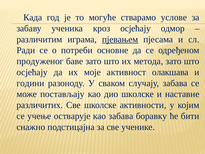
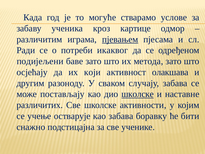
кроз осјећају: осјећају -> картице
основне: основне -> икаквог
продуженог: продуженог -> подијељени
моје: моје -> који
години: години -> другим
школске at (138, 94) underline: none -> present
